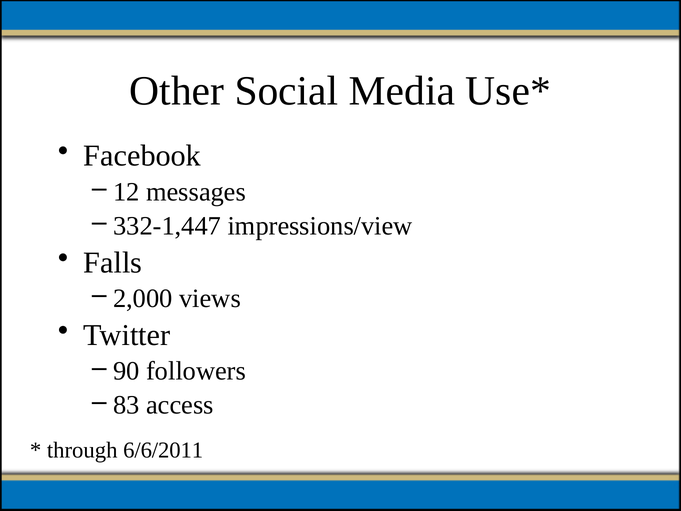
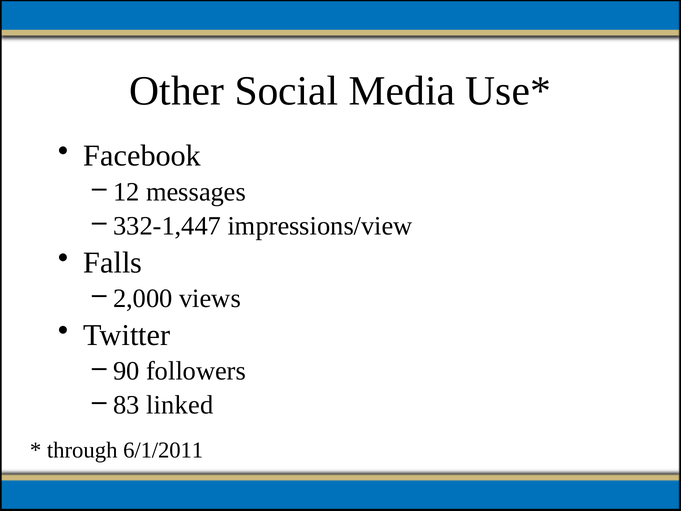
access: access -> linked
6/6/2011: 6/6/2011 -> 6/1/2011
